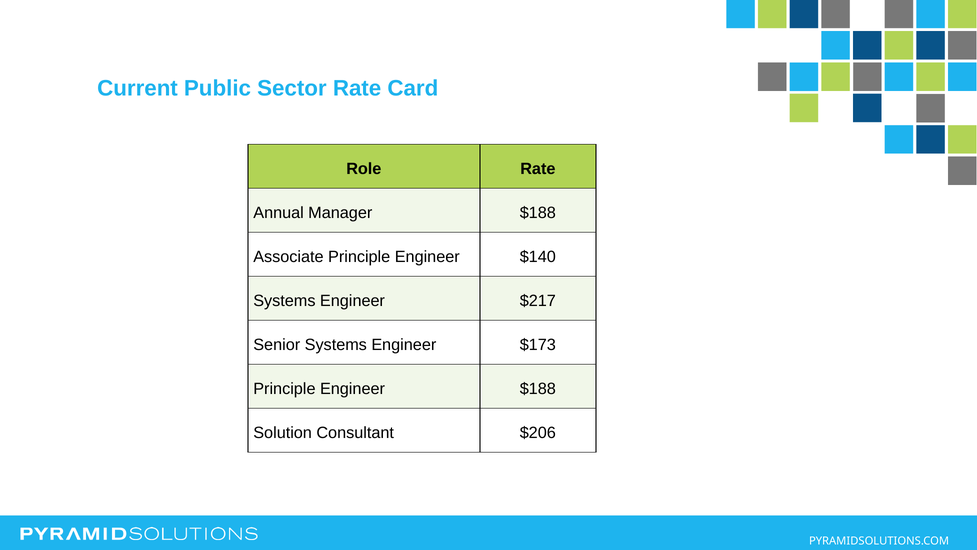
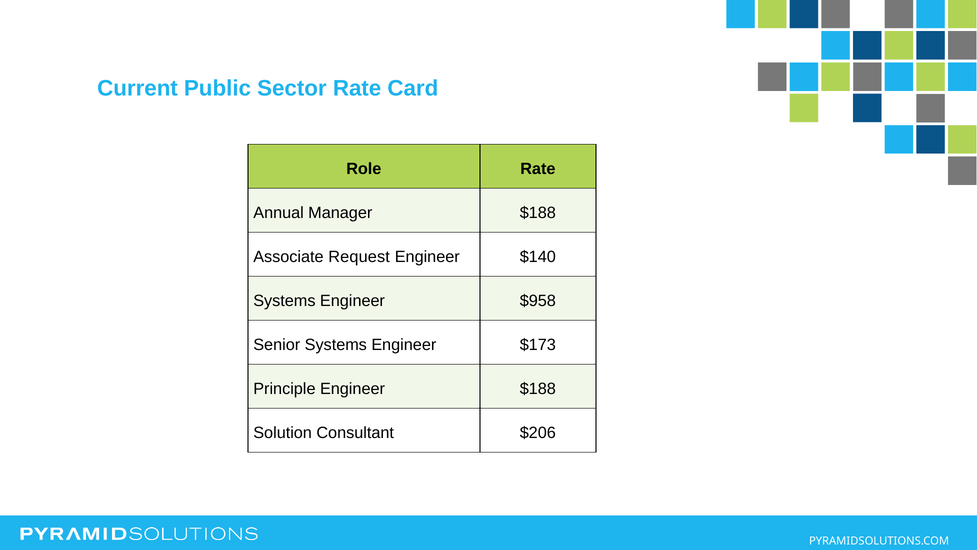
Associate Principle: Principle -> Request
$217: $217 -> $958
